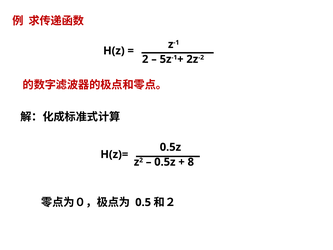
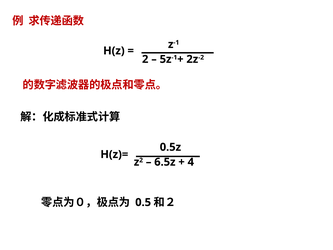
0.5z at (165, 162): 0.5z -> 6.5z
8: 8 -> 4
